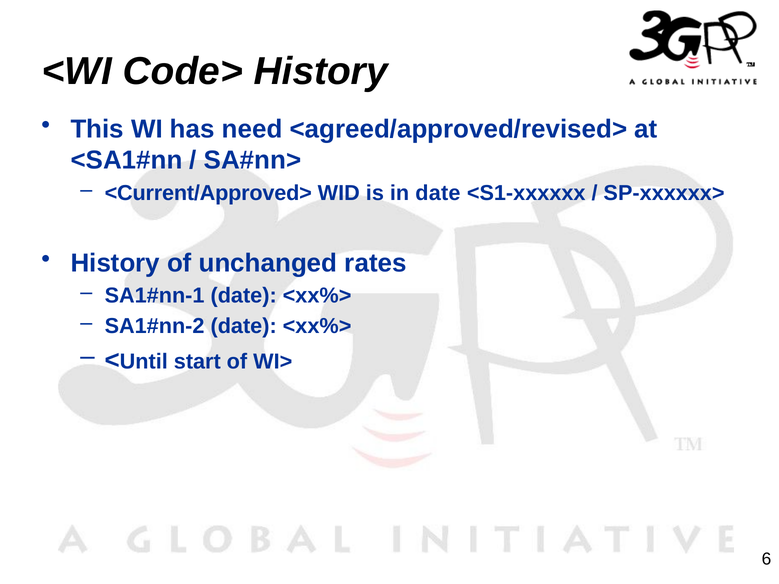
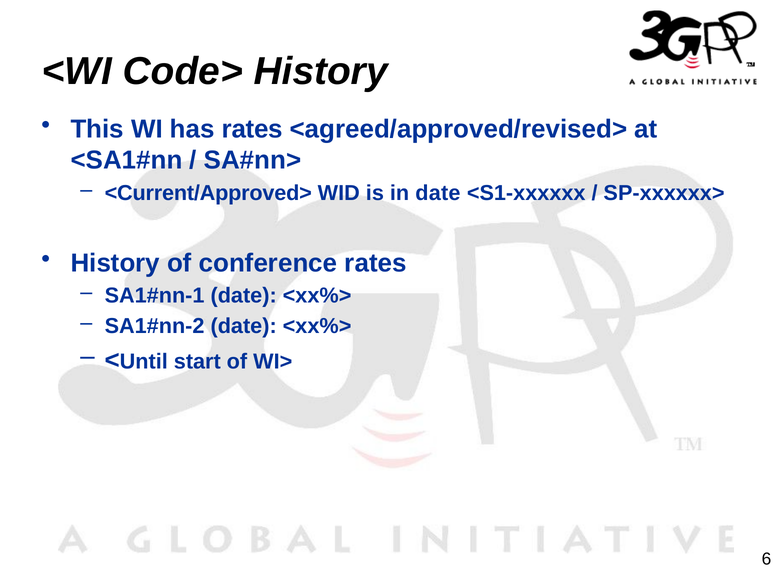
has need: need -> rates
unchanged: unchanged -> conference
